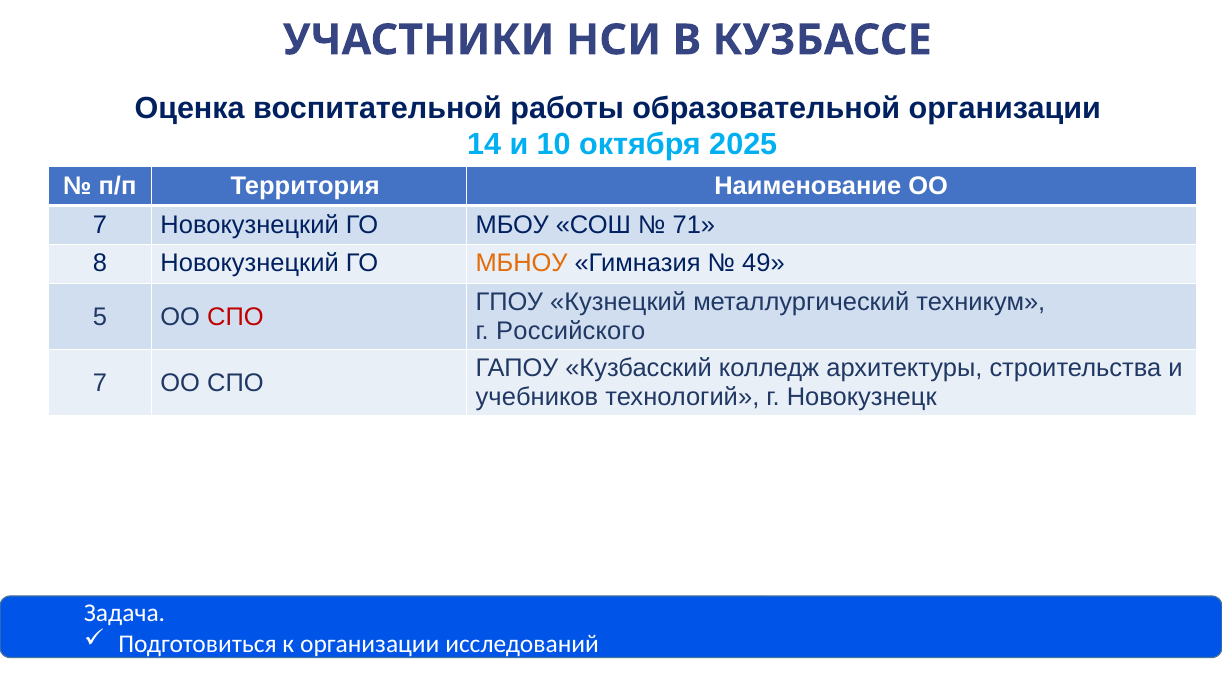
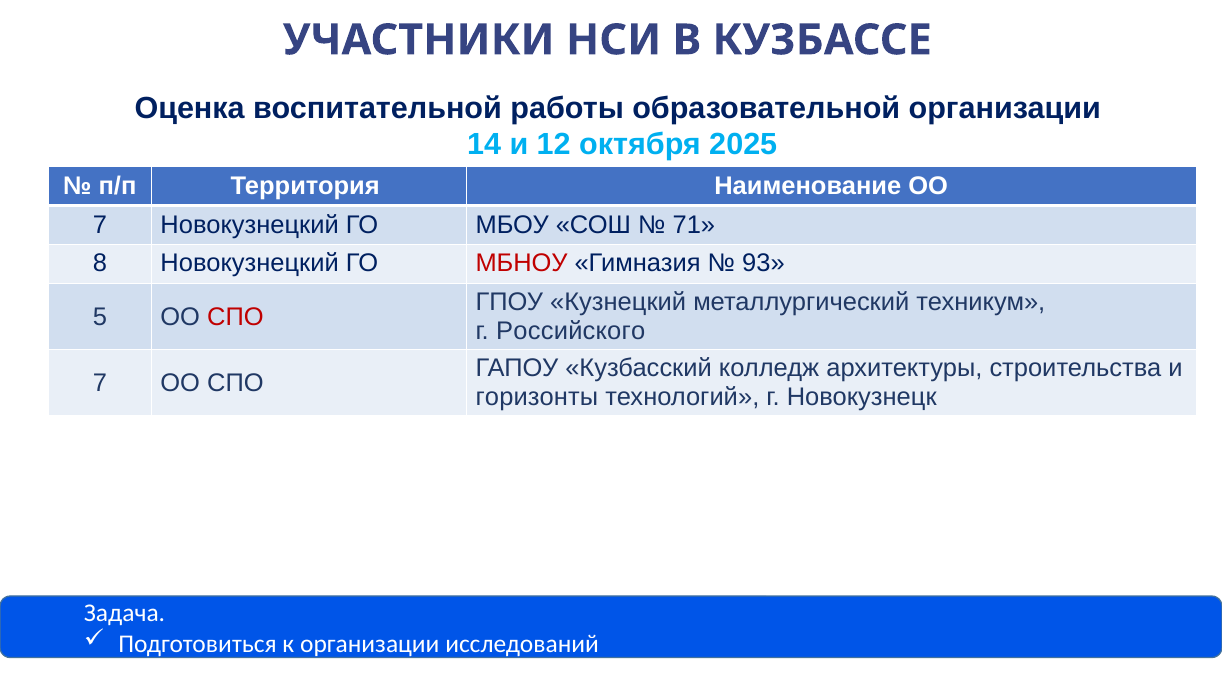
10: 10 -> 12
МБНОУ colour: orange -> red
49: 49 -> 93
учебников: учебников -> горизонты
